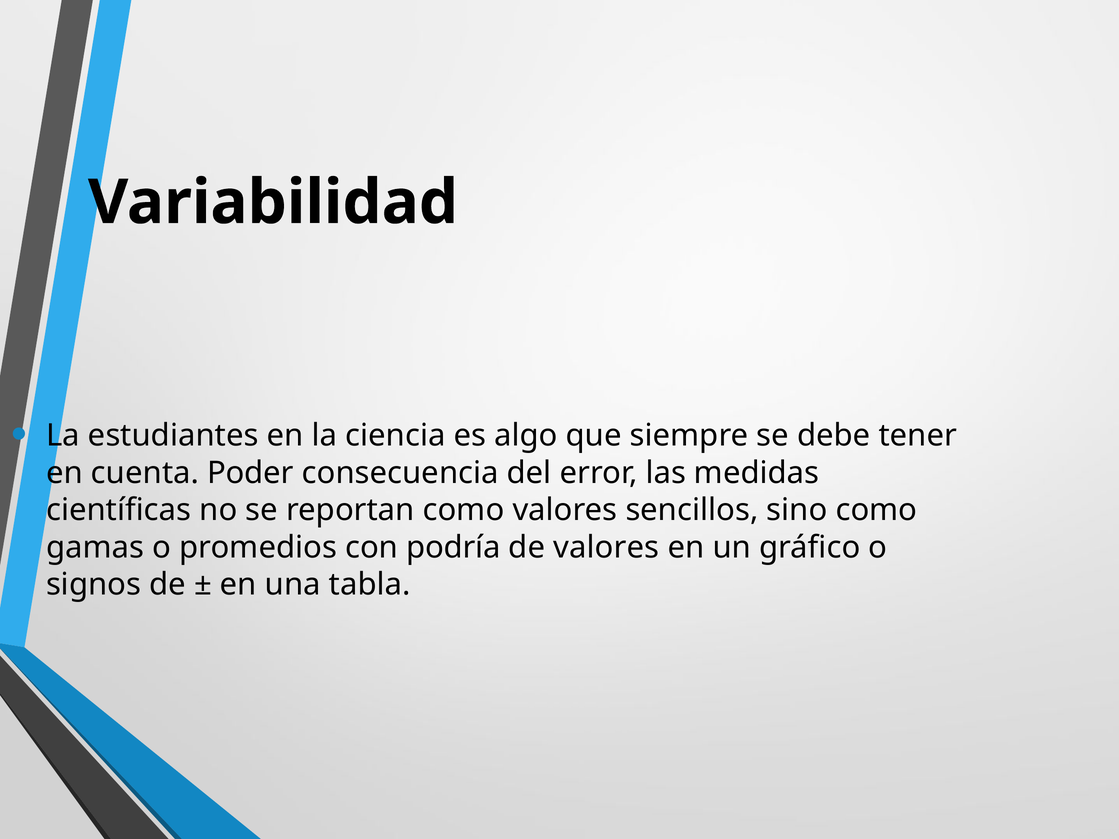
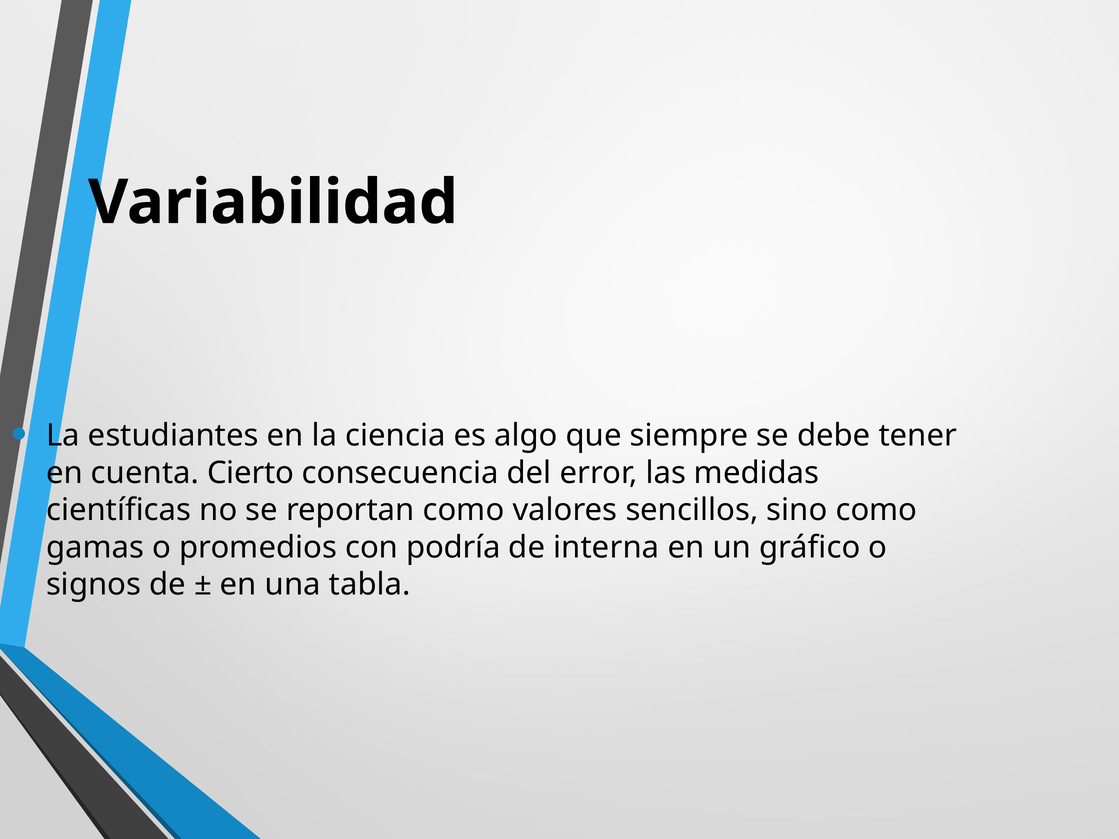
Poder: Poder -> Cierto
de valores: valores -> interna
